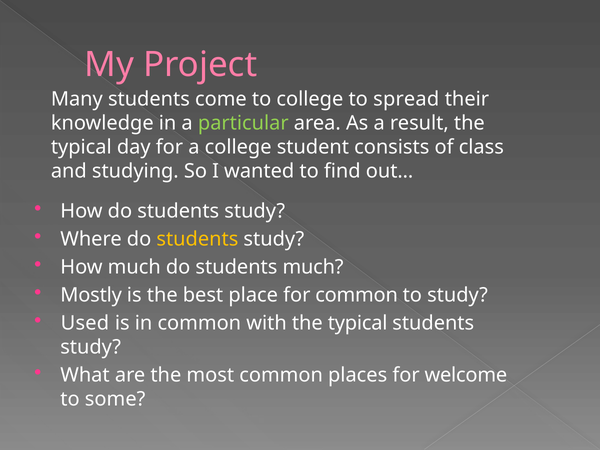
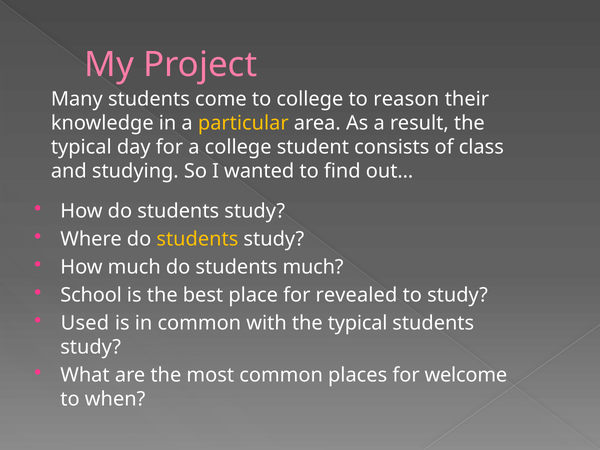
spread: spread -> reason
particular colour: light green -> yellow
Mostly: Mostly -> School
for common: common -> revealed
some: some -> when
